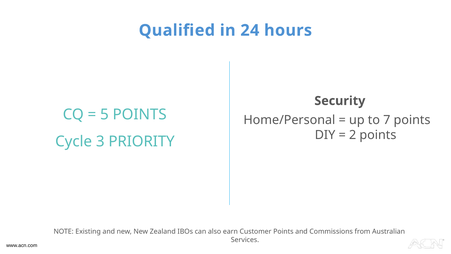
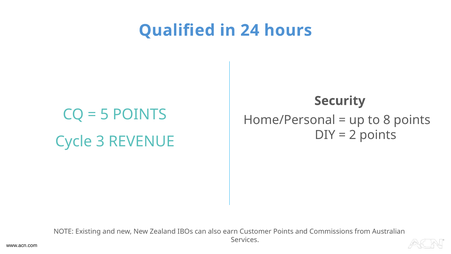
7: 7 -> 8
PRIORITY: PRIORITY -> REVENUE
